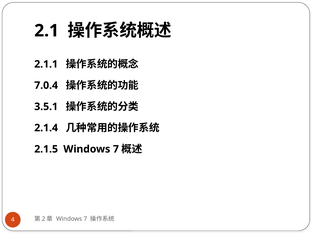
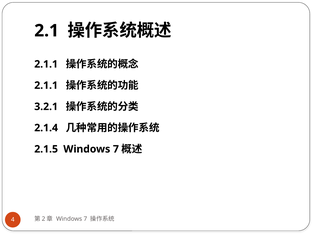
7.0.4 at (46, 85): 7.0.4 -> 2.1.1
3.5.1: 3.5.1 -> 3.2.1
